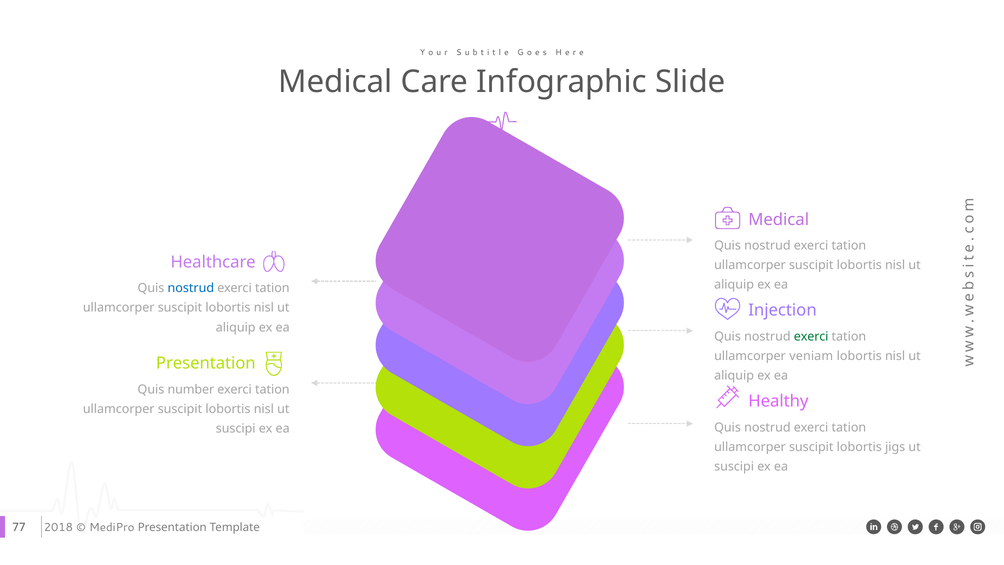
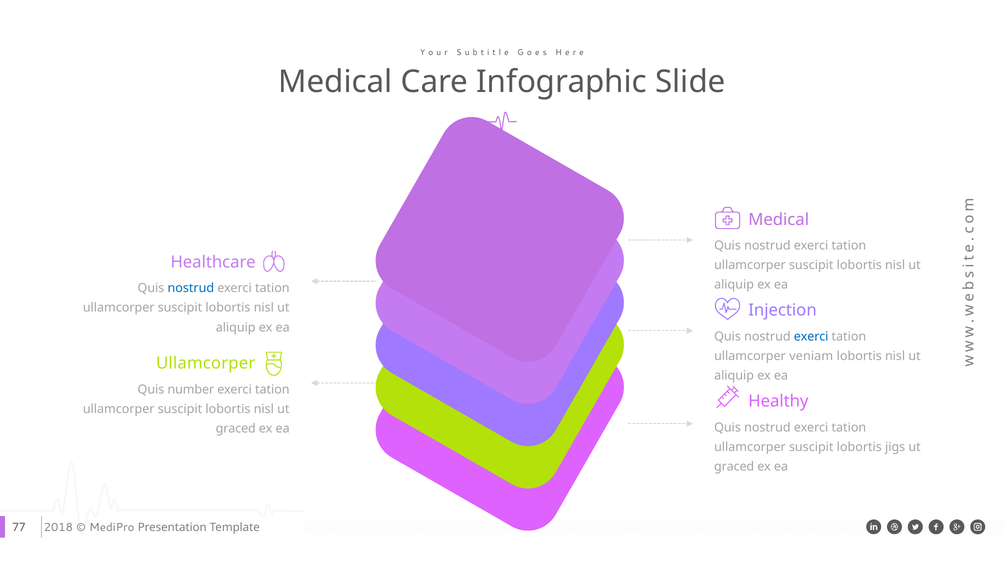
exerci at (811, 336) colour: green -> blue
Presentation at (206, 363): Presentation -> Ullamcorper
suscipi at (236, 428): suscipi -> graced
suscipi at (734, 466): suscipi -> graced
